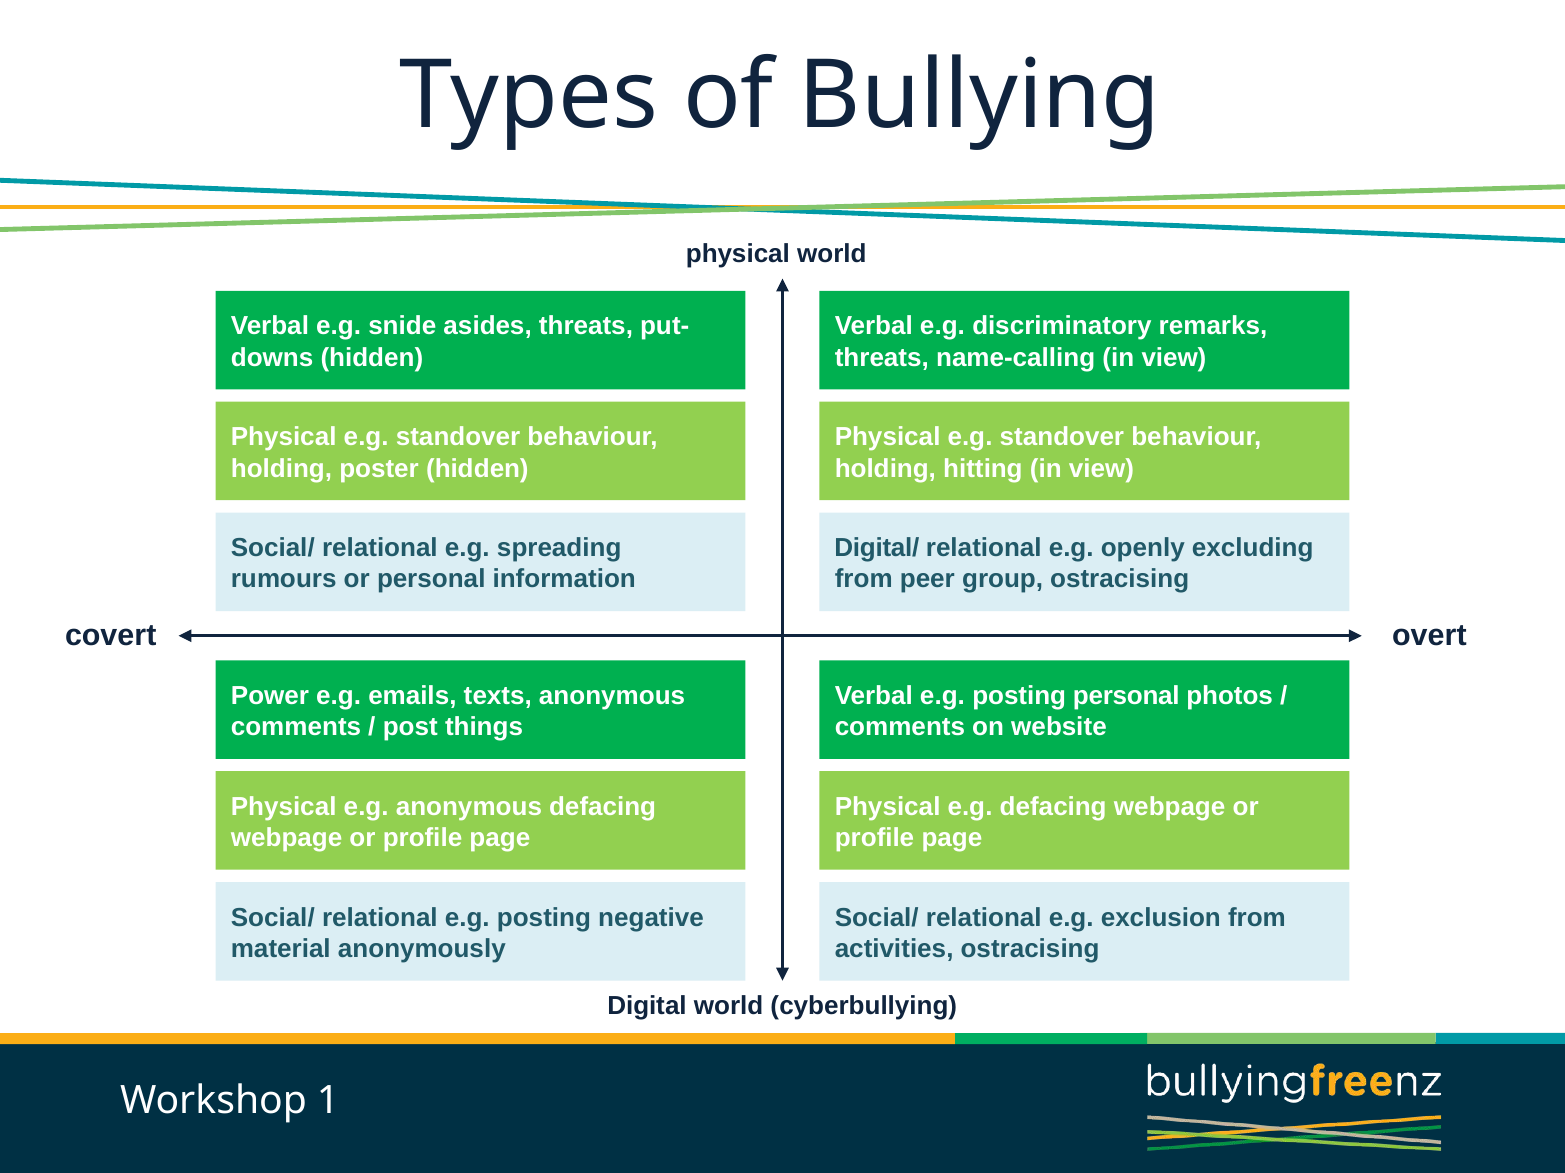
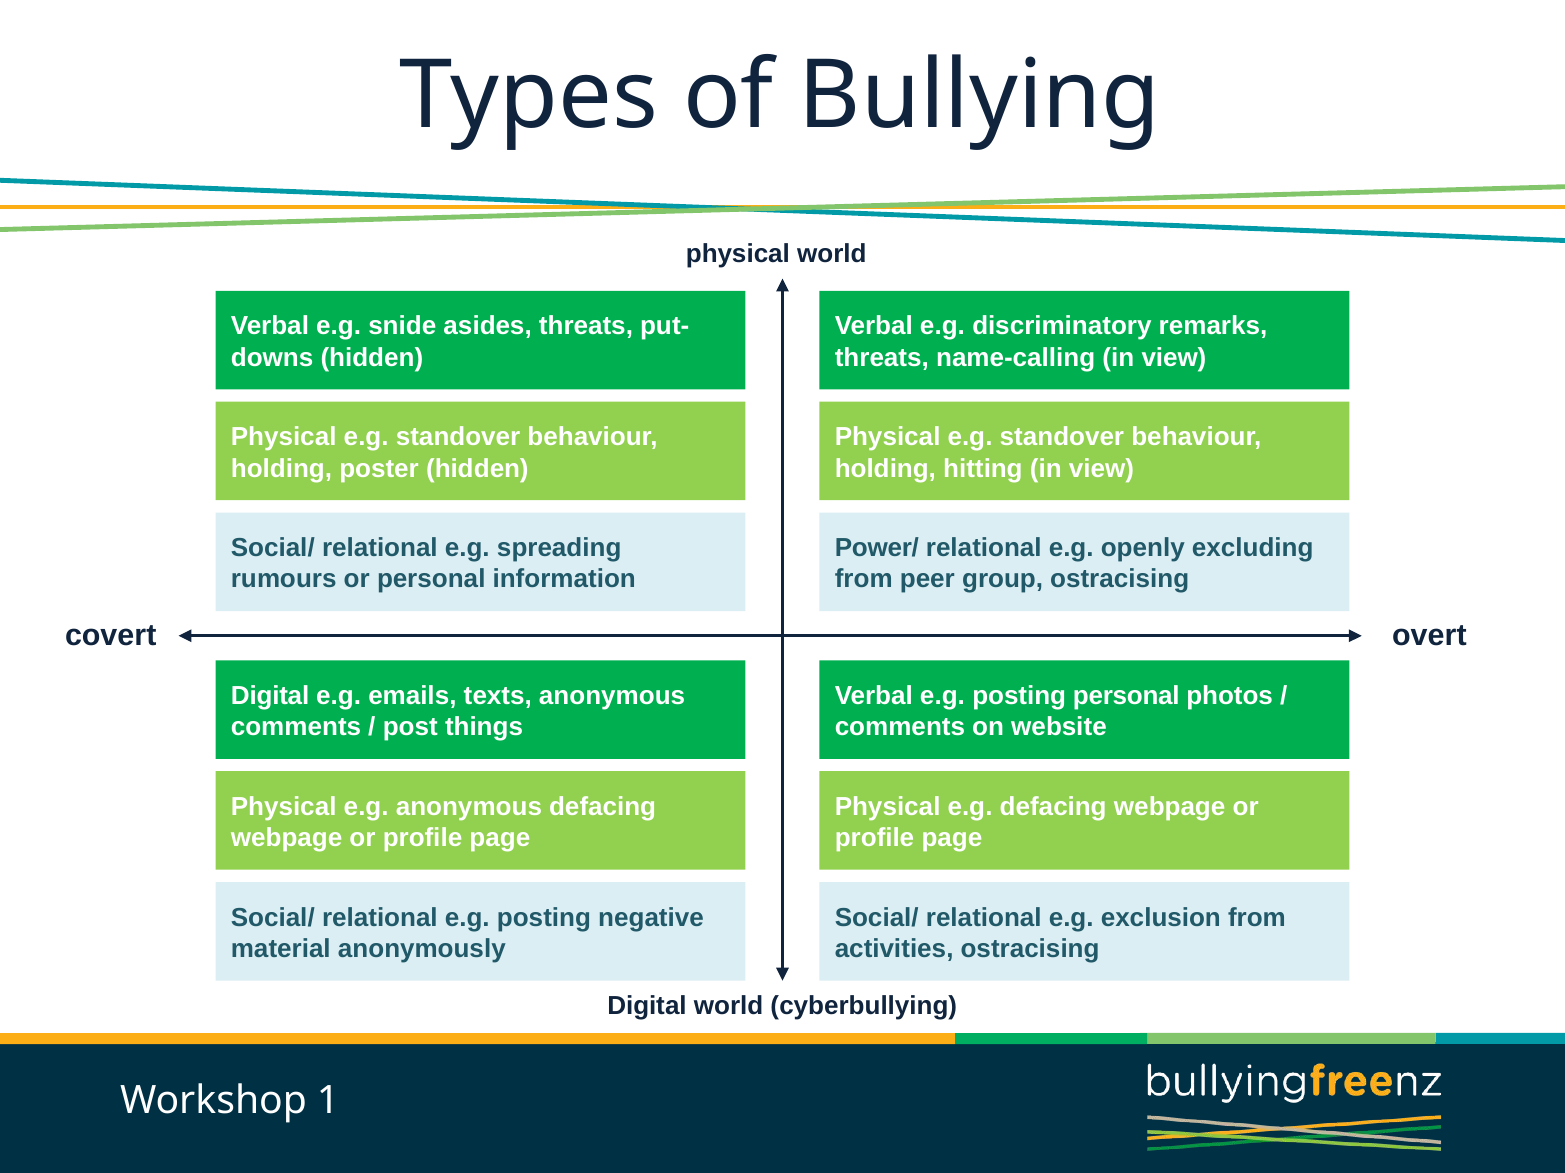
Digital/: Digital/ -> Power/
Power at (270, 696): Power -> Digital
